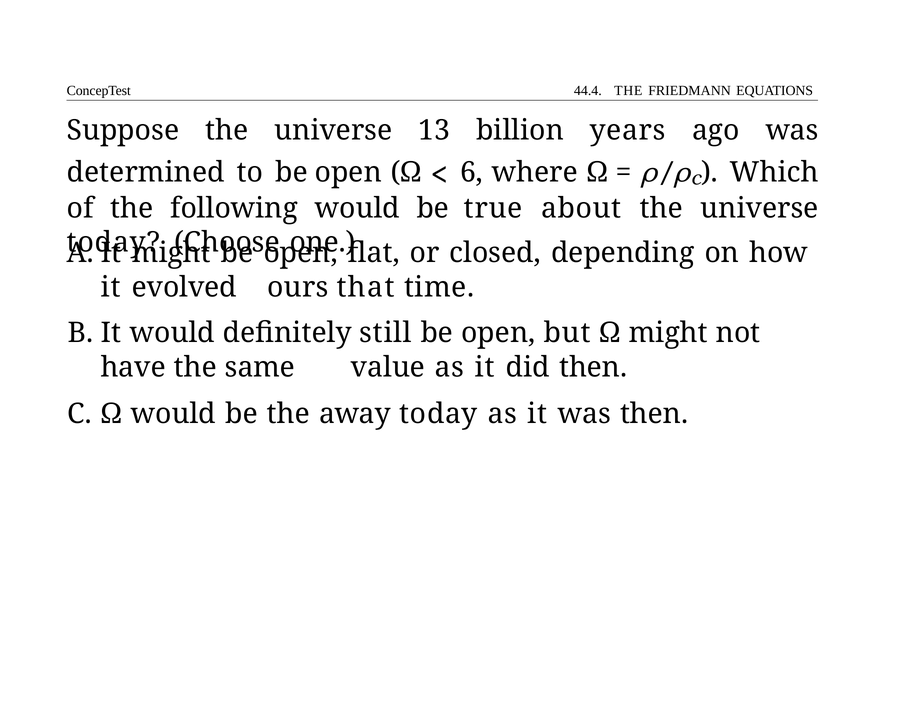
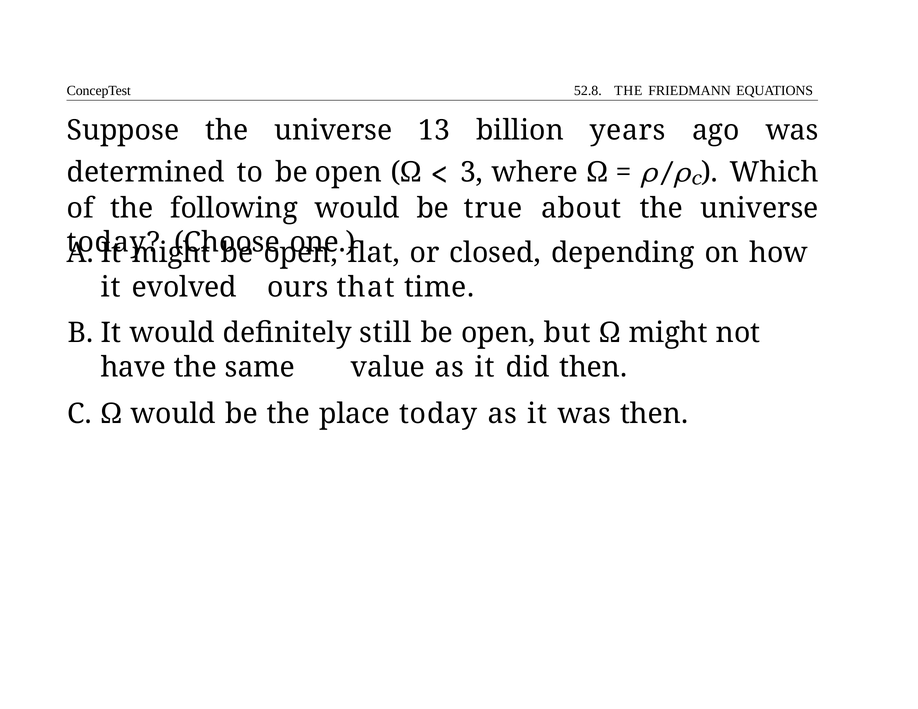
44.4: 44.4 -> 52.8
6: 6 -> 3
away: away -> place
